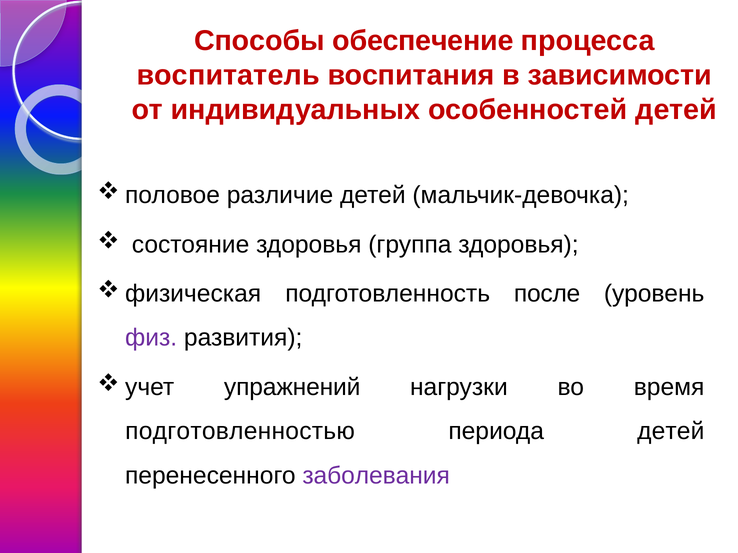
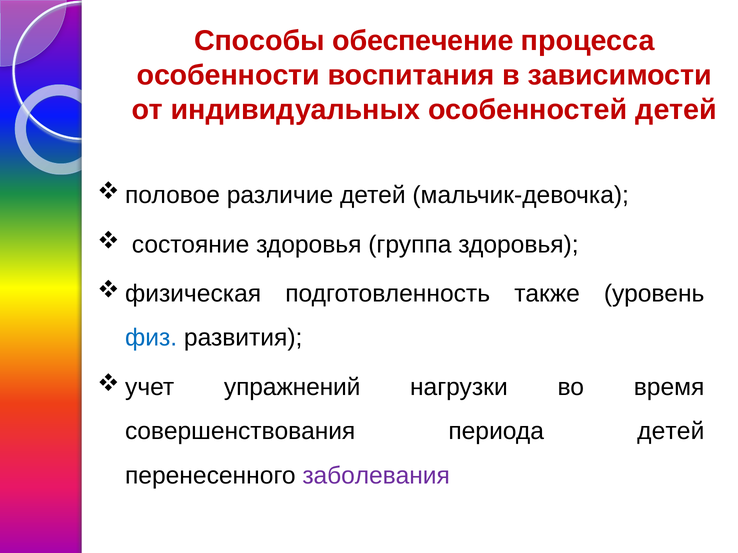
воспитатель: воспитатель -> особенности
после: после -> также
физ colour: purple -> blue
подготовленностью: подготовленностью -> совершенствования
